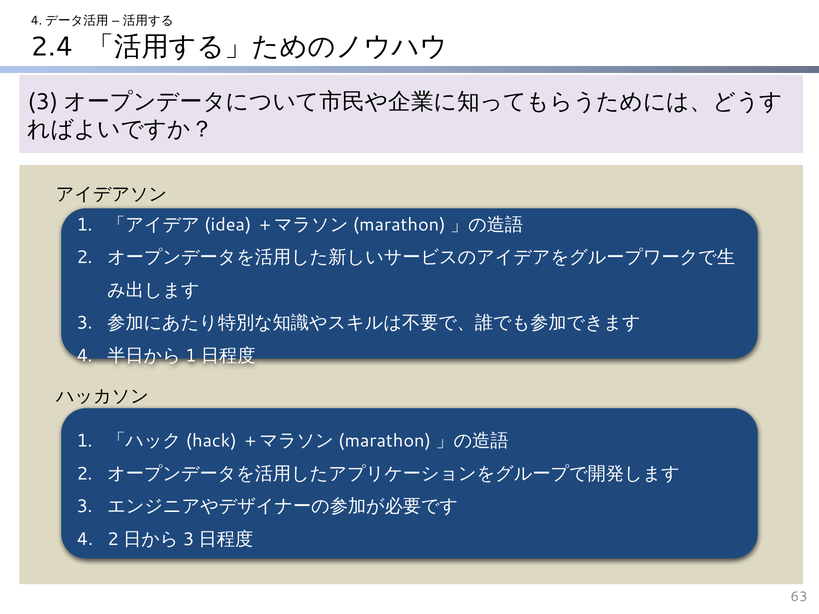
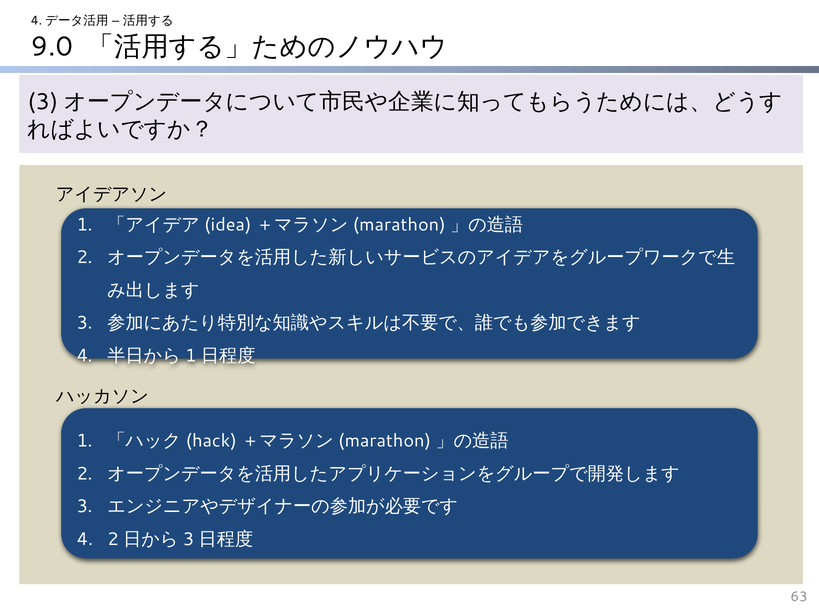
2.4: 2.4 -> 9.0
